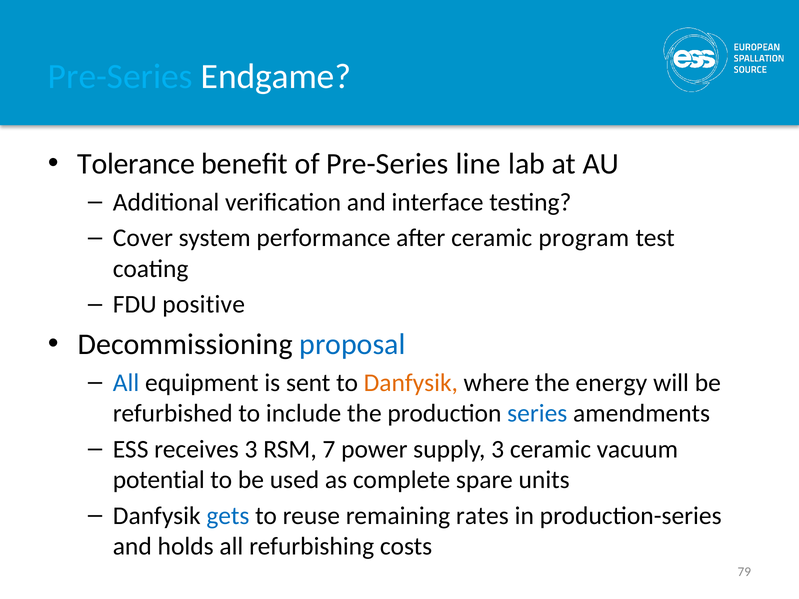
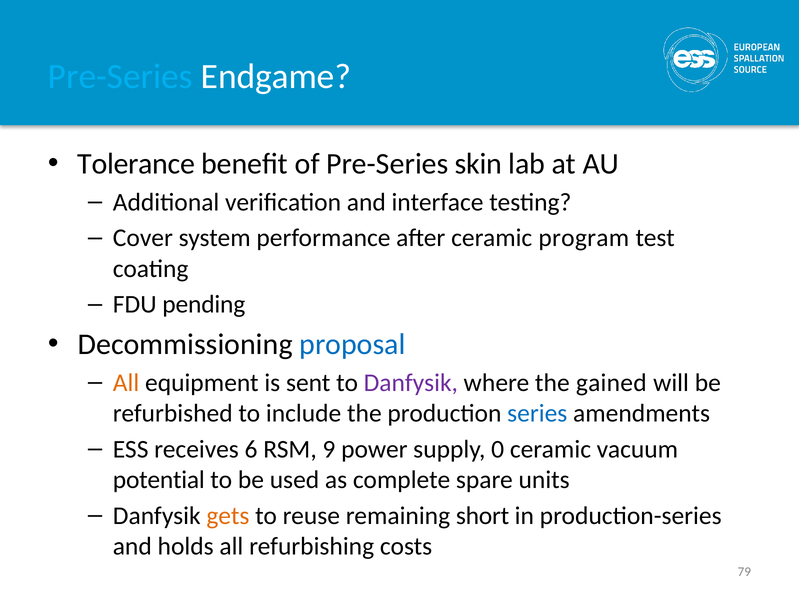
line: line -> skin
positive: positive -> pending
All at (126, 383) colour: blue -> orange
Danfysik at (411, 383) colour: orange -> purple
energy: energy -> gained
receives 3: 3 -> 6
7: 7 -> 9
supply 3: 3 -> 0
gets colour: blue -> orange
rates: rates -> short
